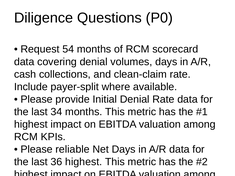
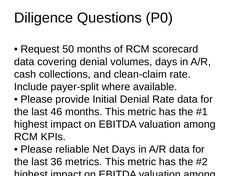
54: 54 -> 50
34: 34 -> 46
36 highest: highest -> metrics
